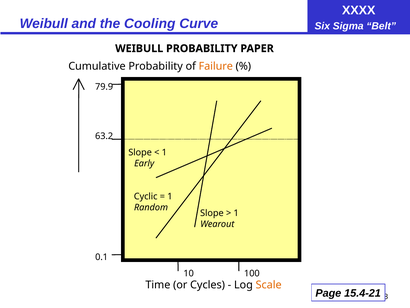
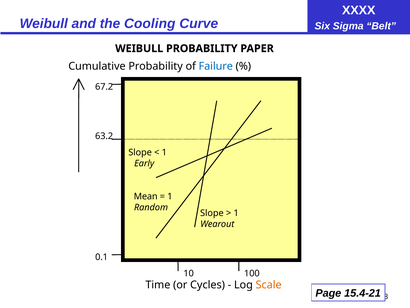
Failure colour: orange -> blue
79.9: 79.9 -> 67.2
Cyclic: Cyclic -> Mean
